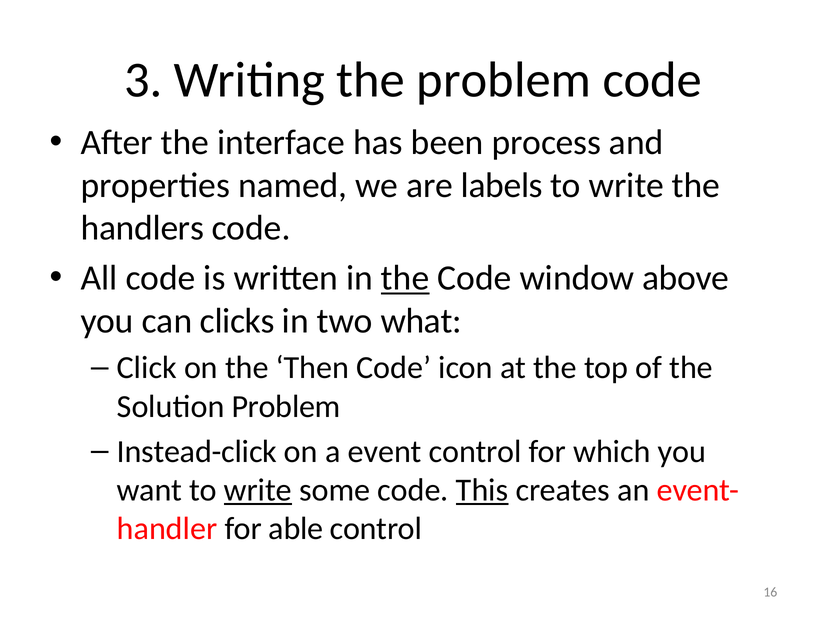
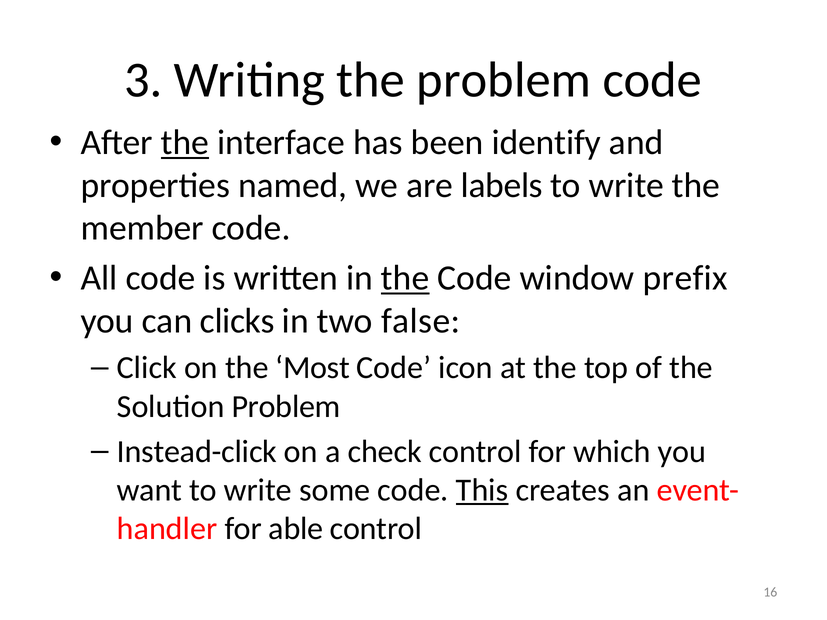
the at (185, 143) underline: none -> present
process: process -> identify
handlers: handlers -> member
above: above -> prefix
what: what -> false
Then: Then -> Most
event: event -> check
write at (258, 490) underline: present -> none
